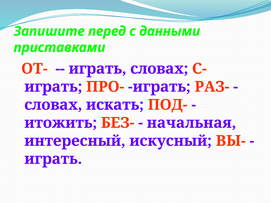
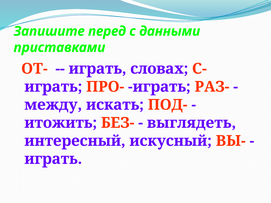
словах at (53, 105): словах -> между
начальная: начальная -> выглядеть
